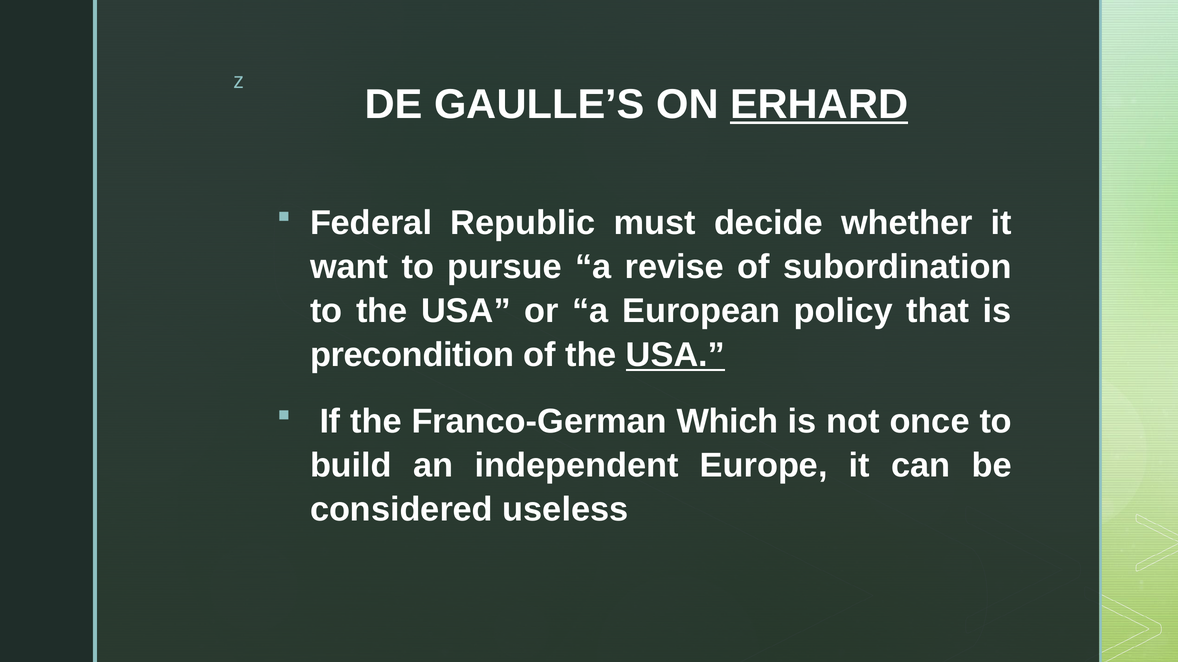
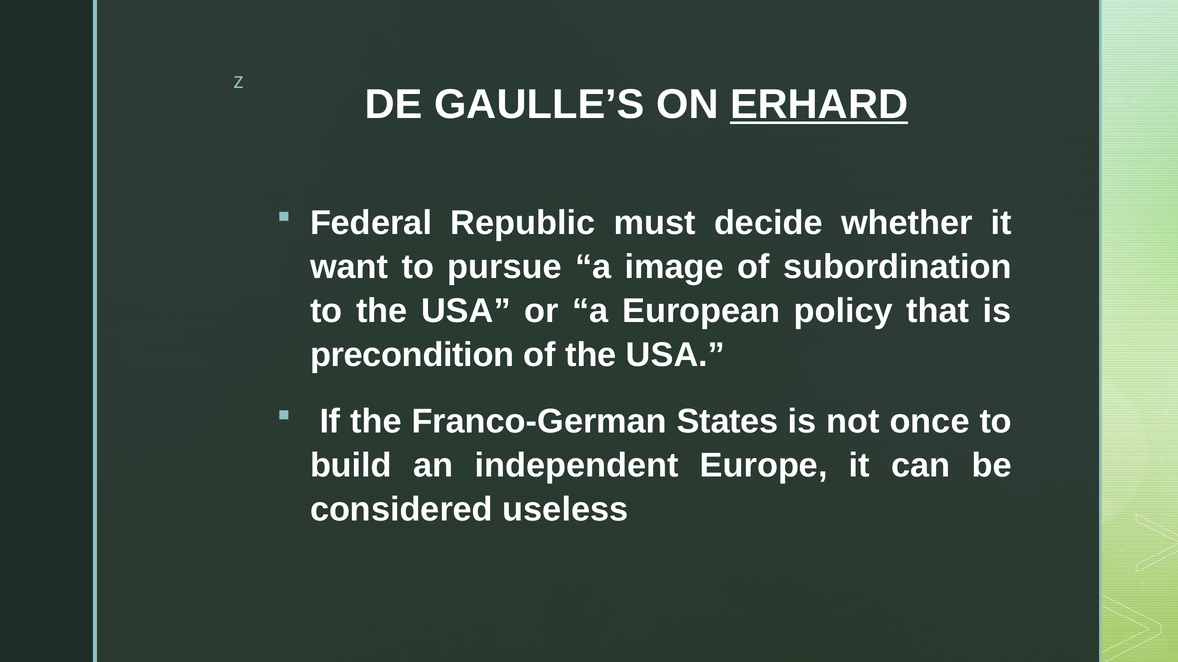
revise: revise -> image
USA at (676, 355) underline: present -> none
Which: Which -> States
